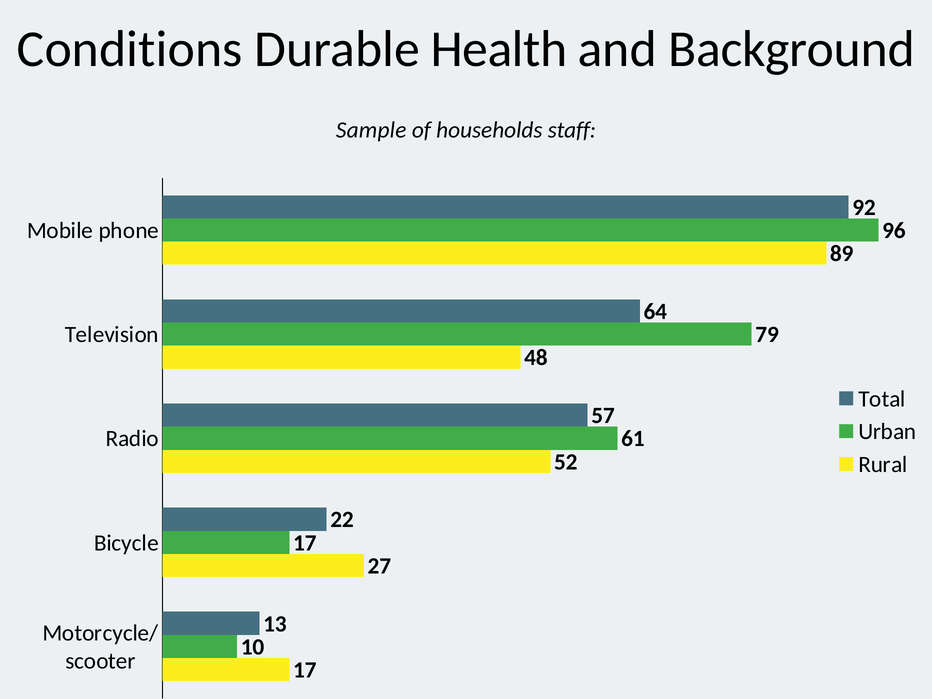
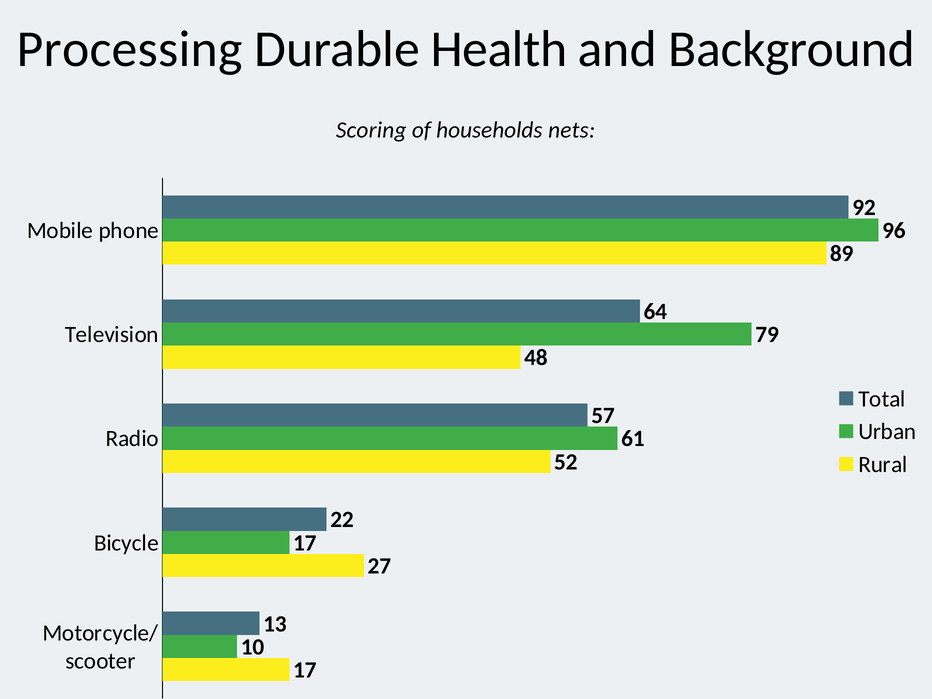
Conditions: Conditions -> Processing
Sample: Sample -> Scoring
staff: staff -> nets
